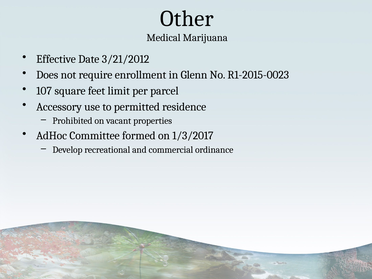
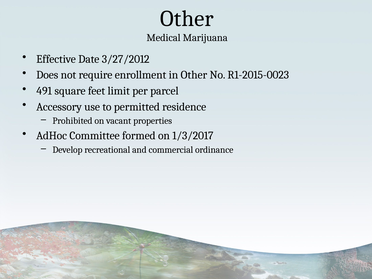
3/21/2012: 3/21/2012 -> 3/27/2012
in Glenn: Glenn -> Other
107: 107 -> 491
